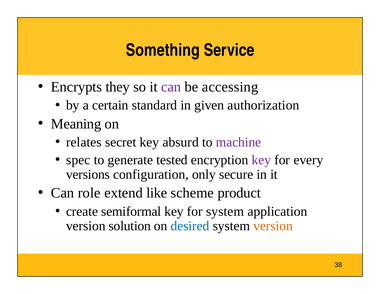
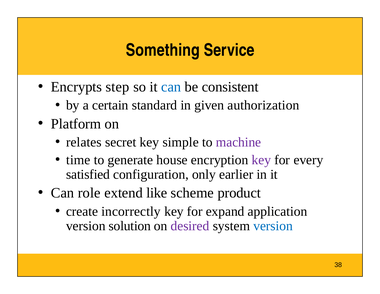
they: they -> step
can at (171, 87) colour: purple -> blue
accessing: accessing -> consistent
Meaning: Meaning -> Platform
absurd: absurd -> simple
spec: spec -> time
tested: tested -> house
versions: versions -> satisfied
secure: secure -> earlier
semiformal: semiformal -> incorrectly
for system: system -> expand
desired colour: blue -> purple
version at (273, 226) colour: orange -> blue
